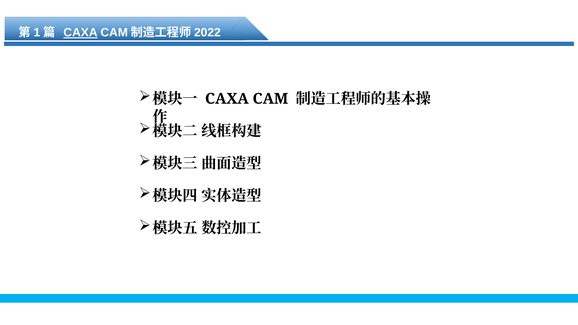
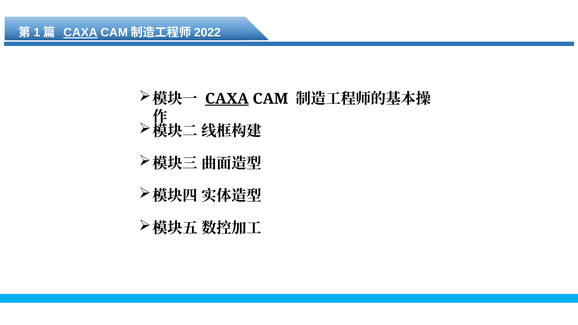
CAXA at (227, 99) underline: none -> present
